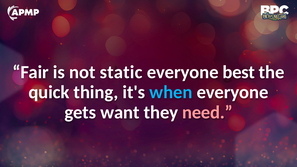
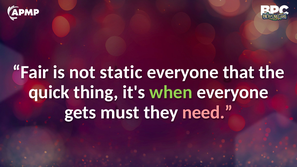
best: best -> that
when colour: light blue -> light green
want: want -> must
